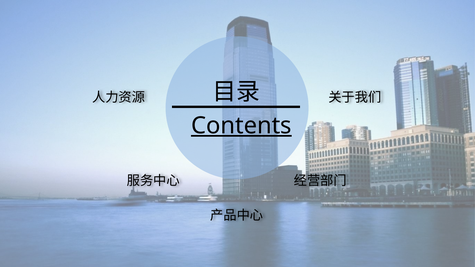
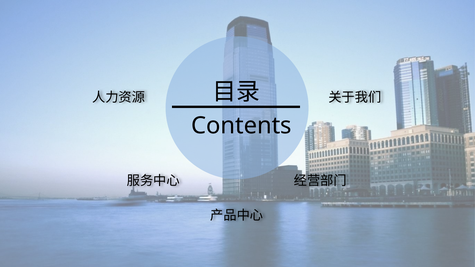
Contents underline: present -> none
